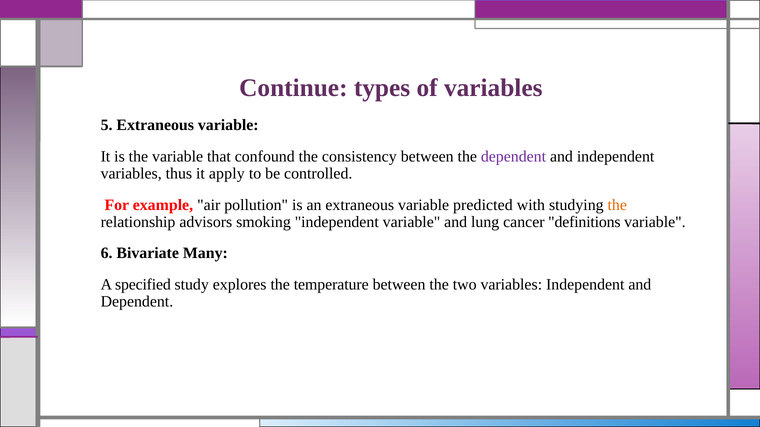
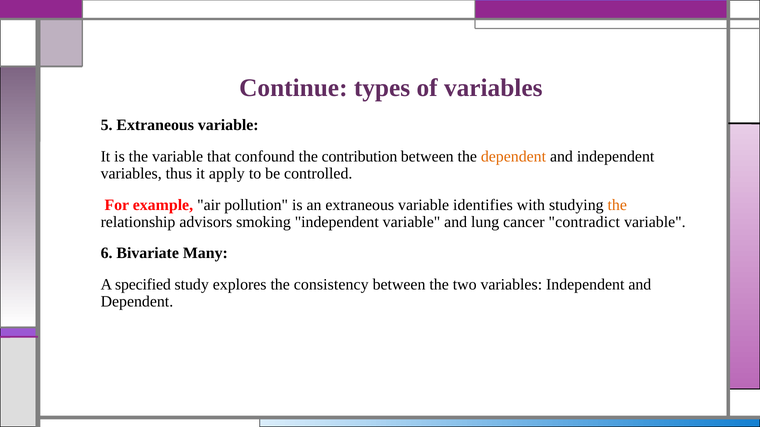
consistency: consistency -> contribution
dependent at (513, 157) colour: purple -> orange
predicted: predicted -> identifies
definitions: definitions -> contradict
temperature: temperature -> consistency
